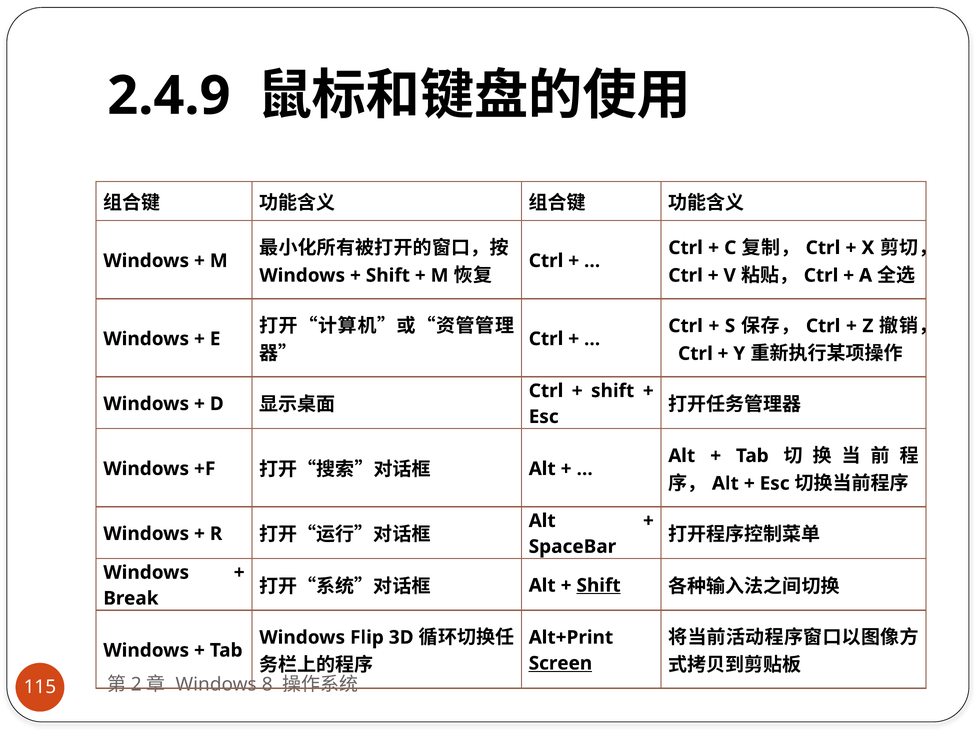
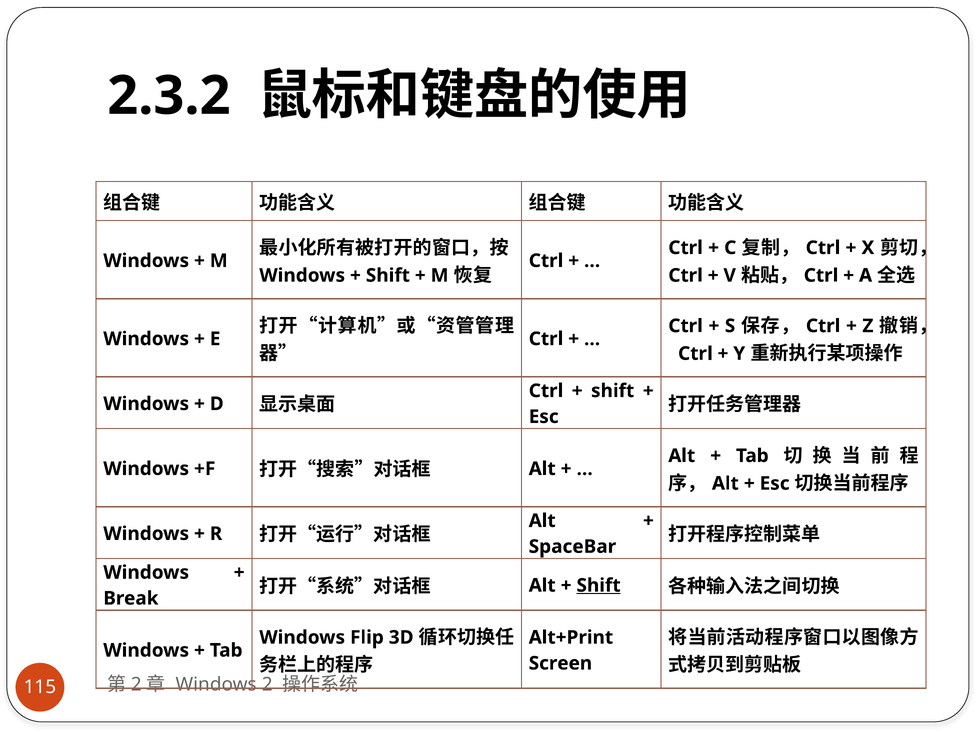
2.4.9: 2.4.9 -> 2.3.2
Screen underline: present -> none
8: 8 -> 2
